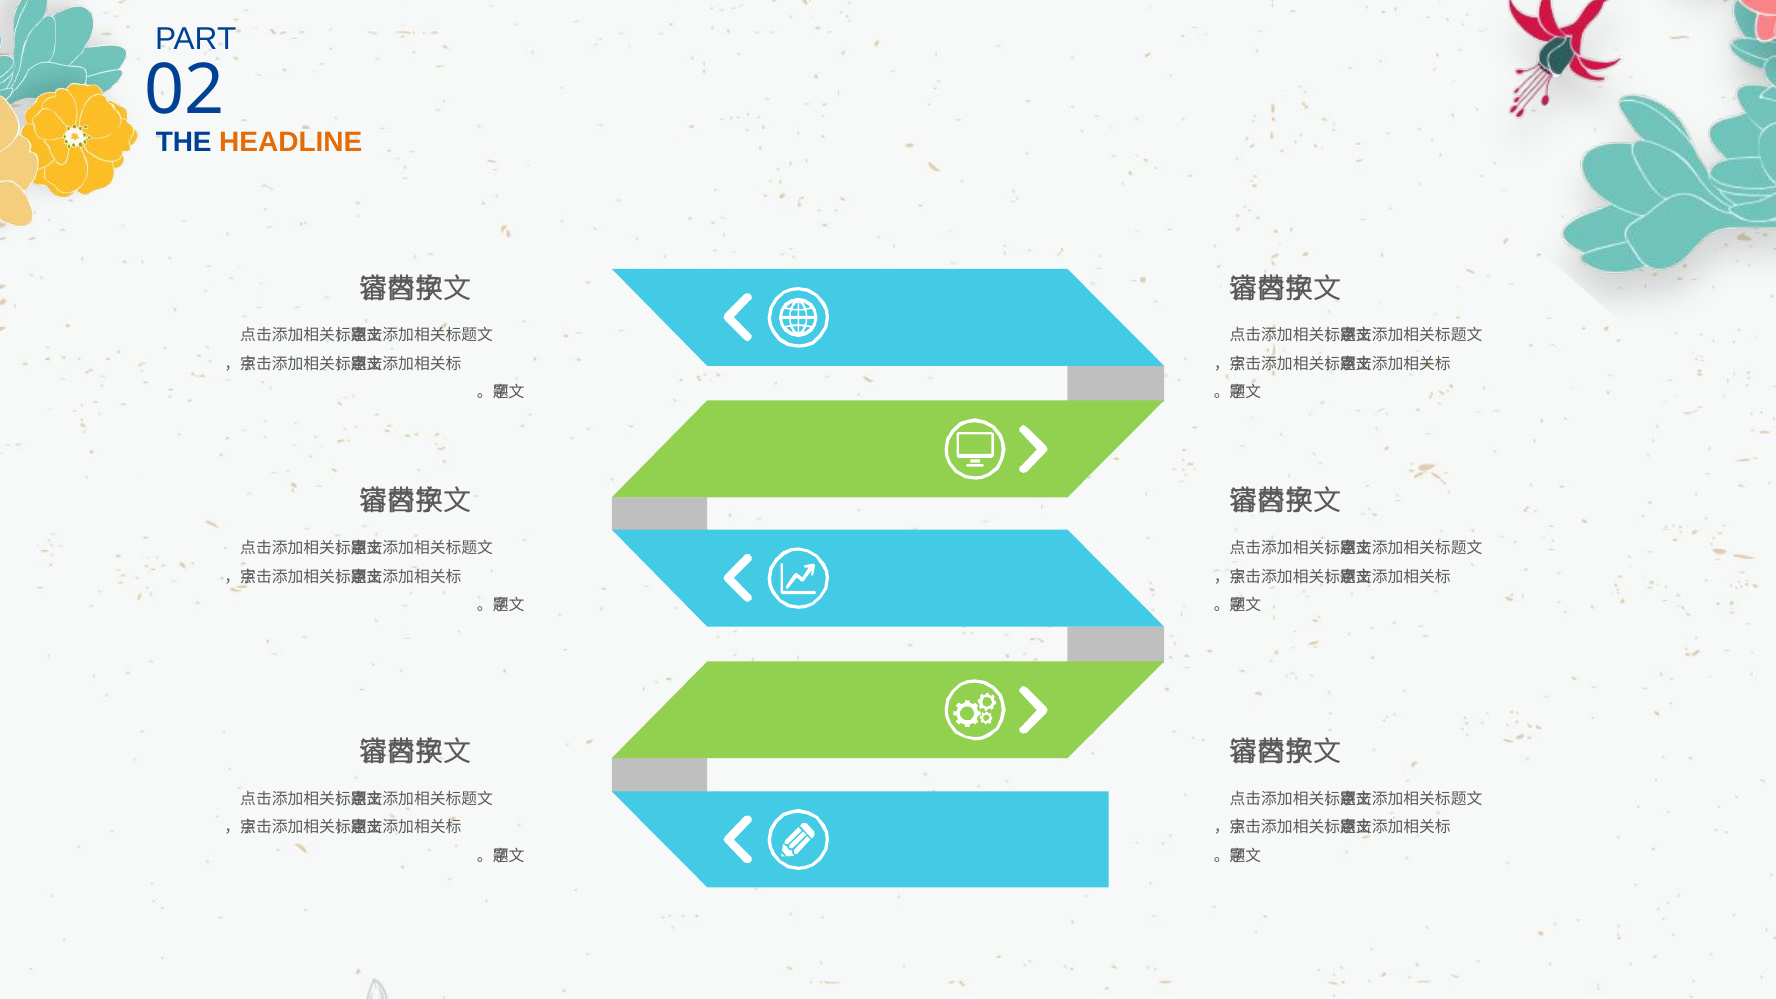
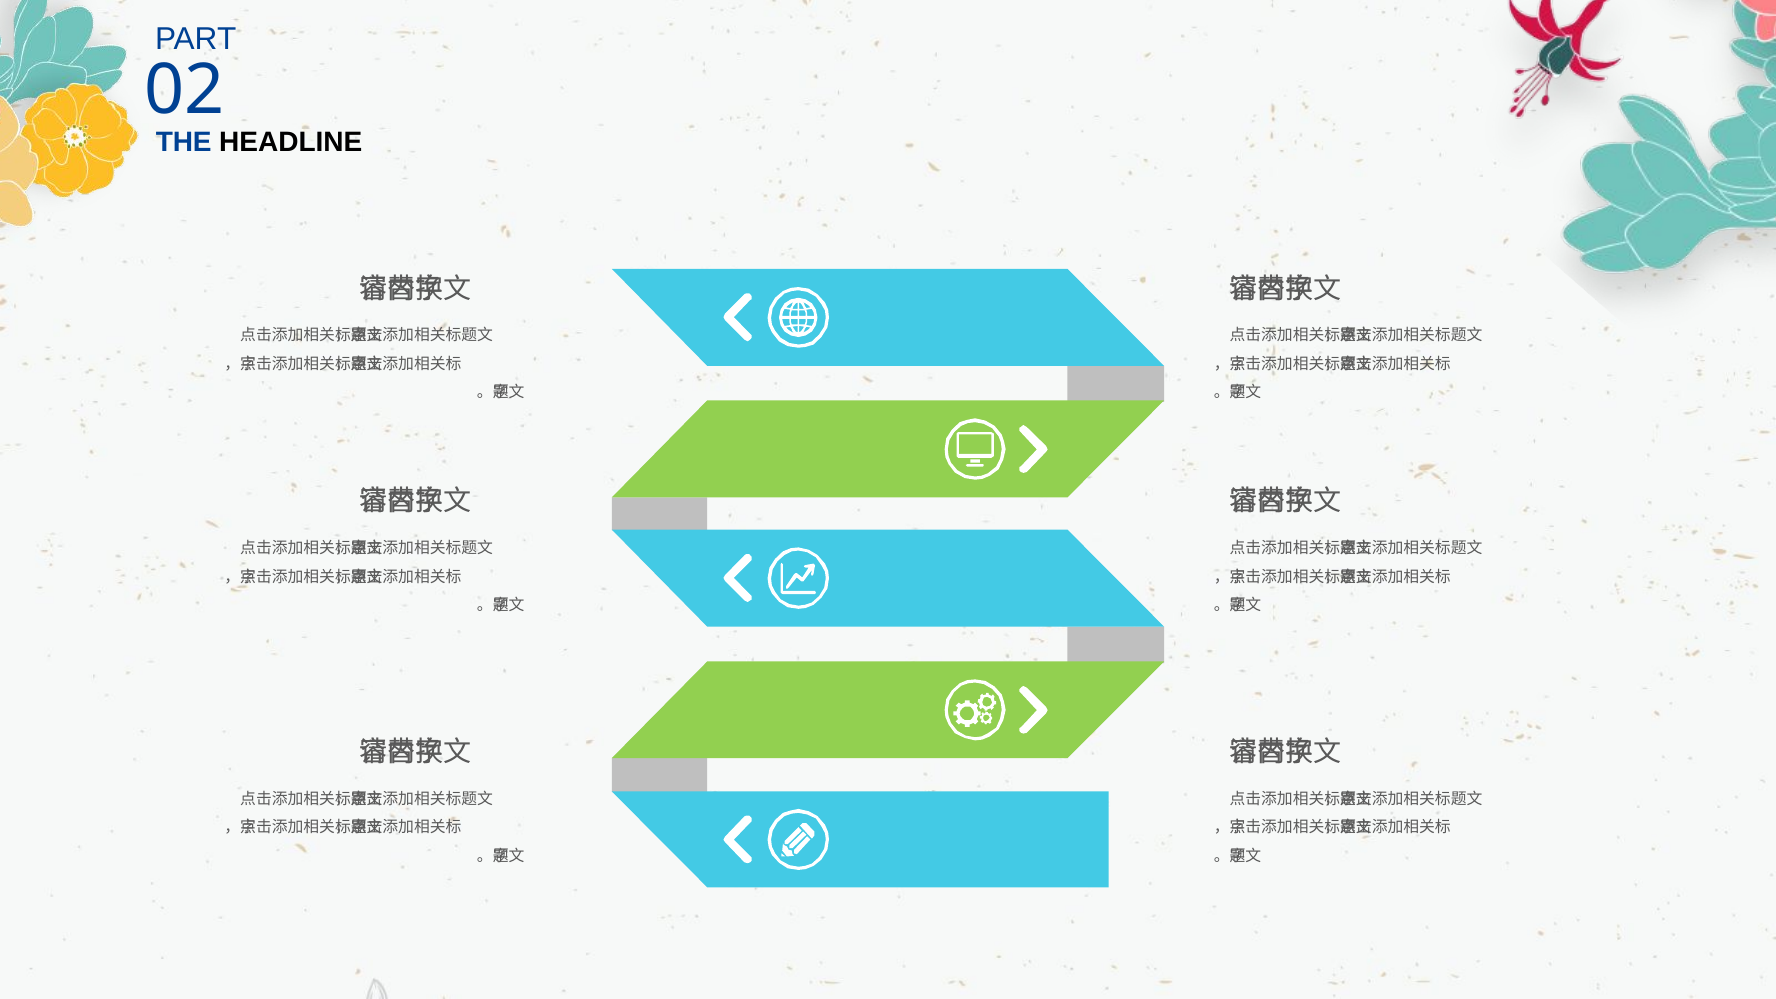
HEADLINE colour: orange -> black
